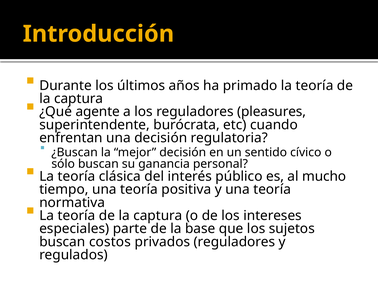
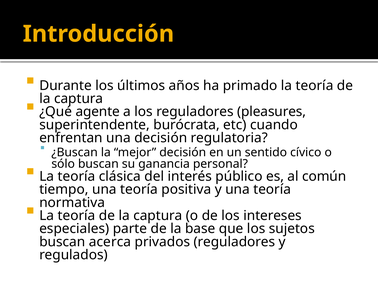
mucho: mucho -> común
costos: costos -> acerca
